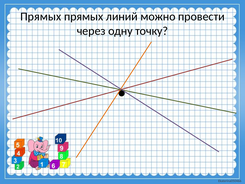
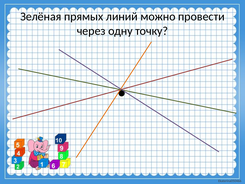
Прямых at (41, 17): Прямых -> Зелёная
